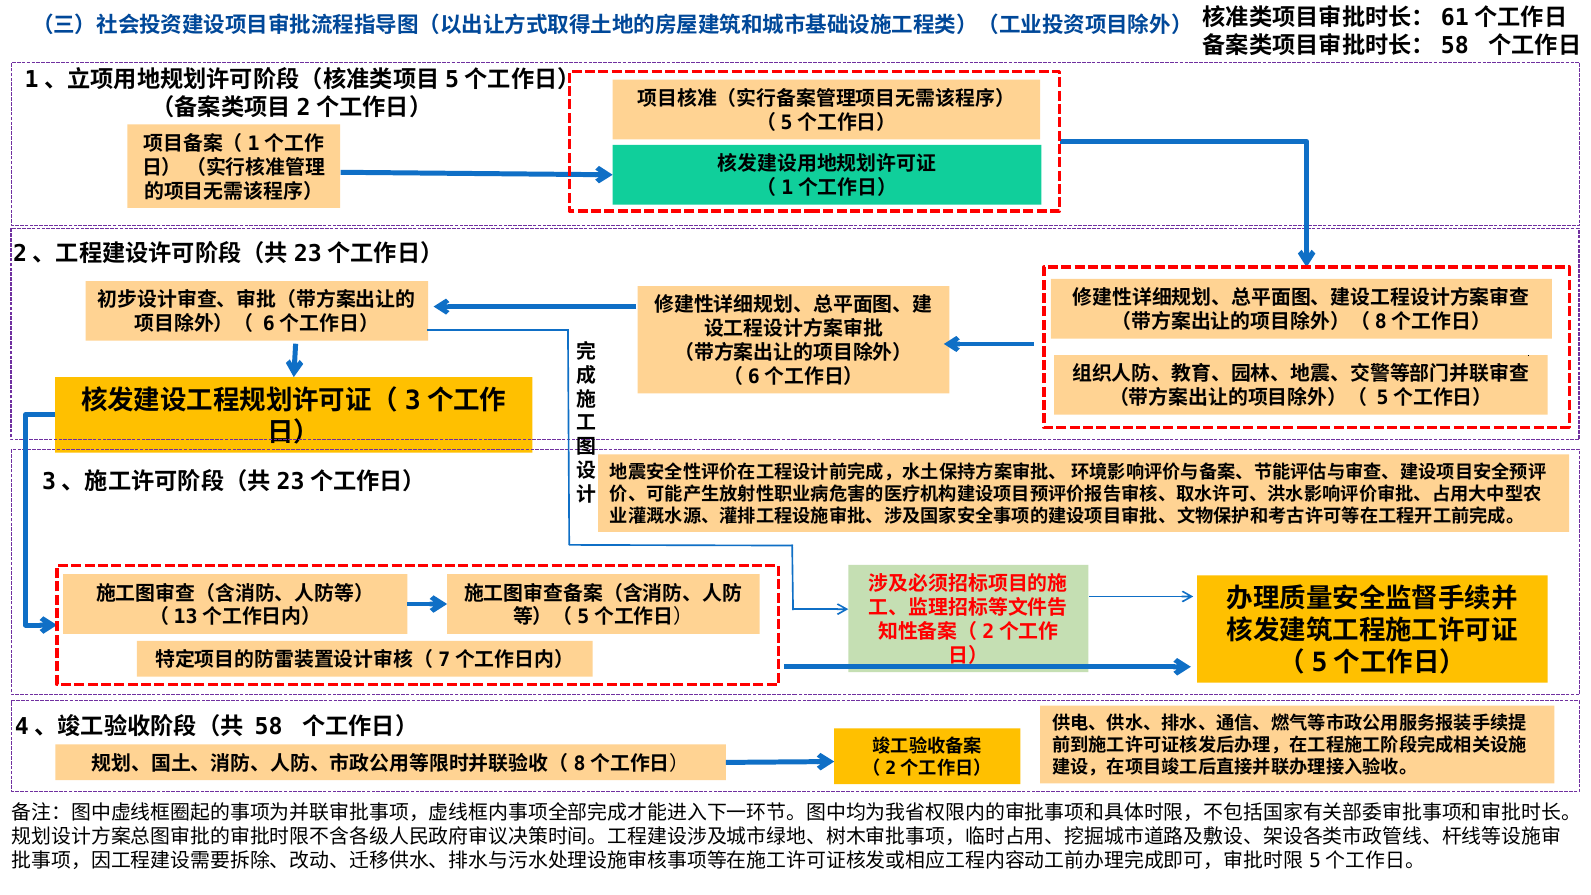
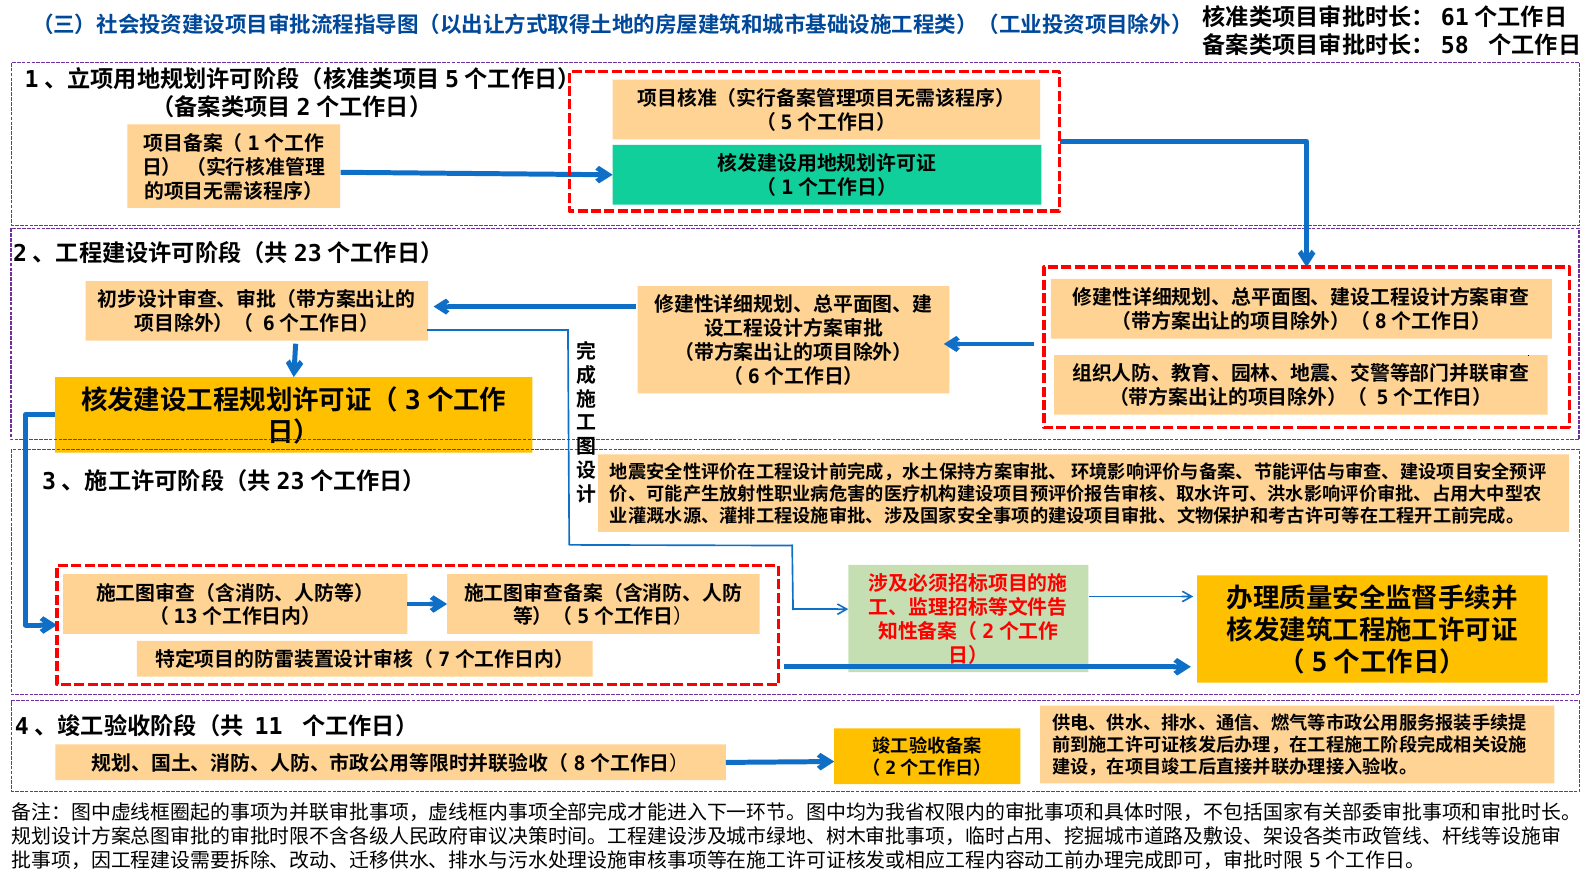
58 at (269, 727): 58 -> 11
